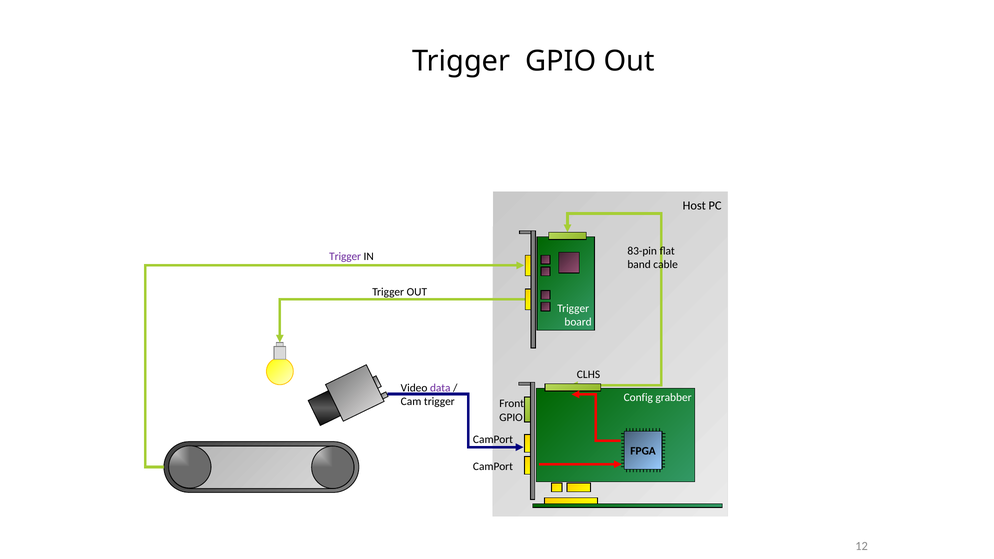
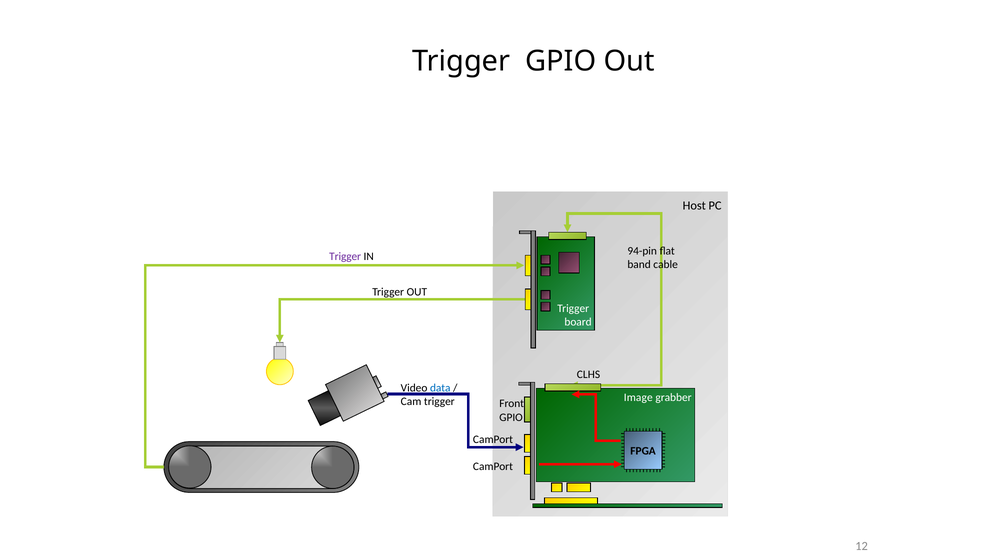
83-pin: 83-pin -> 94-pin
data colour: purple -> blue
Config: Config -> Image
